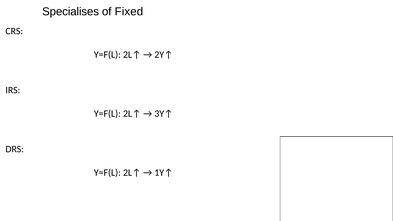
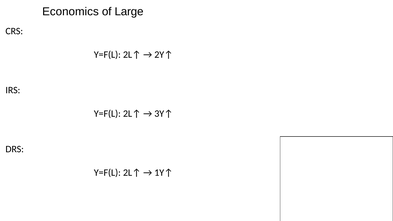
Specialises: Specialises -> Economics
Fixed: Fixed -> Large
